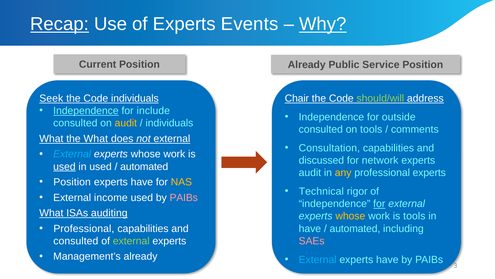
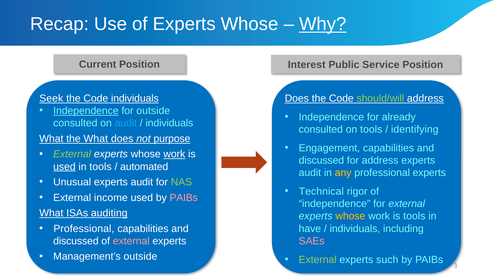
Recap underline: present -> none
of Experts Events: Events -> Whose
Already at (307, 65): Already -> Interest
Chair at (297, 98): Chair -> Does
for include: include -> outside
outside: outside -> already
audit at (126, 123) colour: yellow -> light blue
comments: comments -> identifying
not external: external -> purpose
Consultation: Consultation -> Engagement
External at (72, 154) colour: light blue -> light green
work at (174, 154) underline: none -> present
for network: network -> address
in used: used -> tools
Position at (72, 182): Position -> Unusual
have at (142, 182): have -> audit
NAS colour: yellow -> light green
for at (379, 203) underline: present -> none
automated at (355, 228): automated -> individuals
consulted at (76, 241): consulted -> discussed
external at (131, 241) colour: light green -> pink
Management’s already: already -> outside
External at (318, 259) colour: light blue -> light green
have at (387, 259): have -> such
